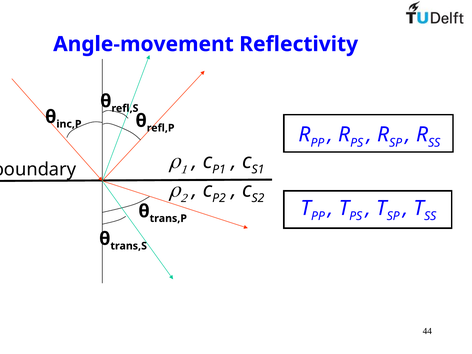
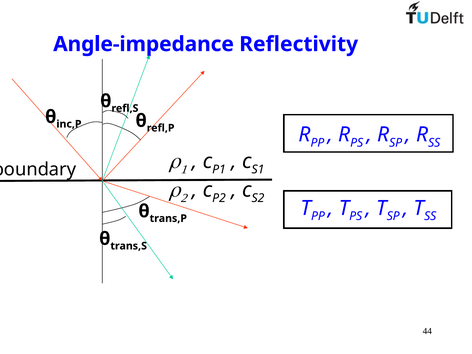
Angle-movement: Angle-movement -> Angle-impedance
